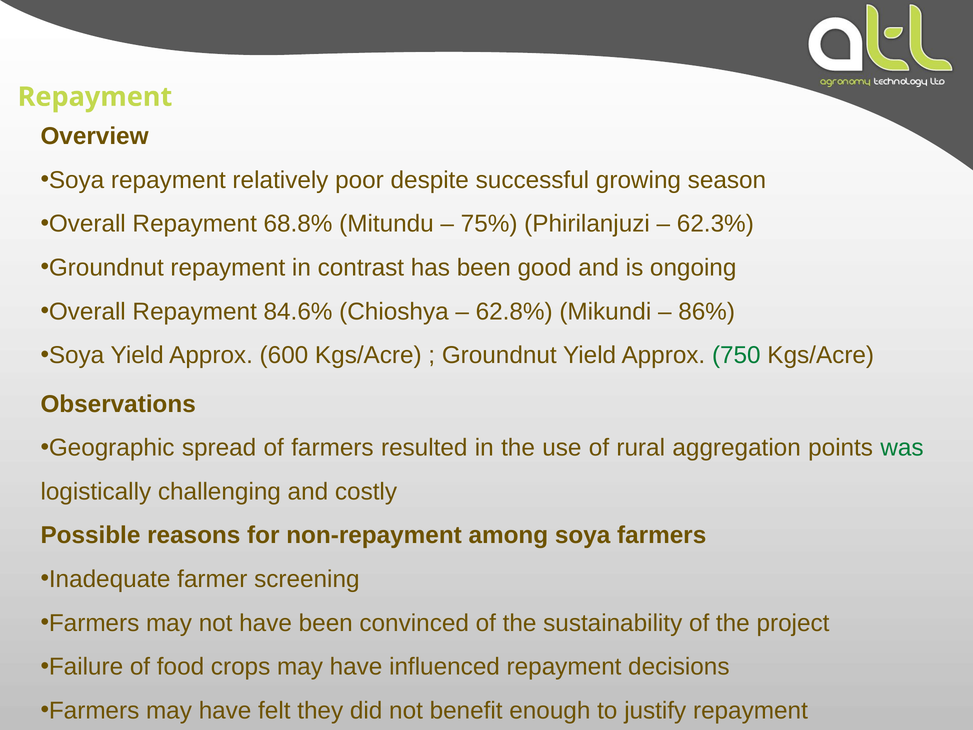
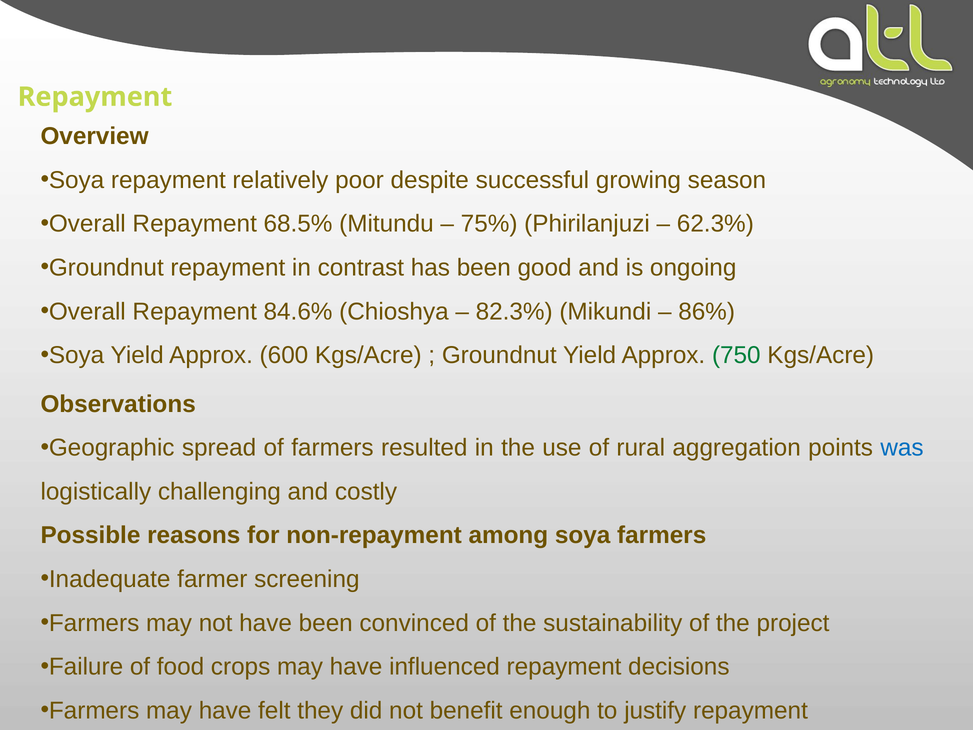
68.8%: 68.8% -> 68.5%
62.8%: 62.8% -> 82.3%
was colour: green -> blue
